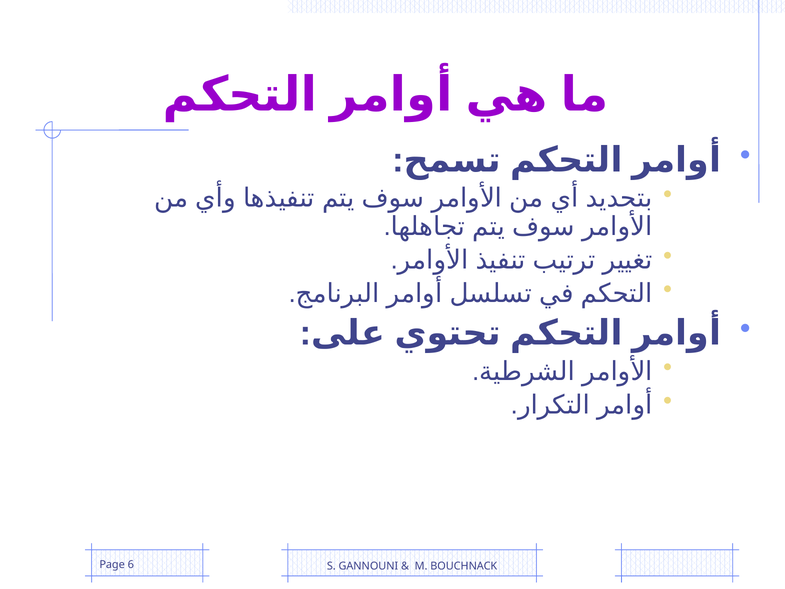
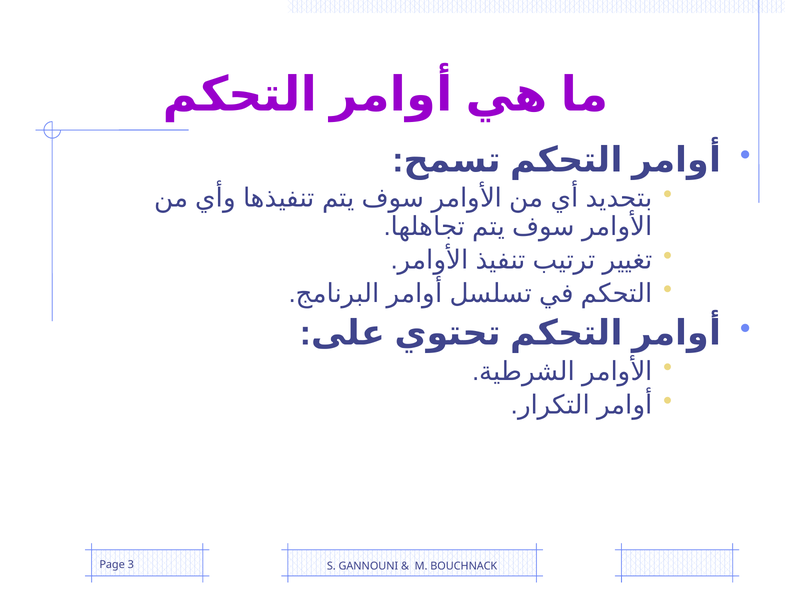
6: 6 -> 3
